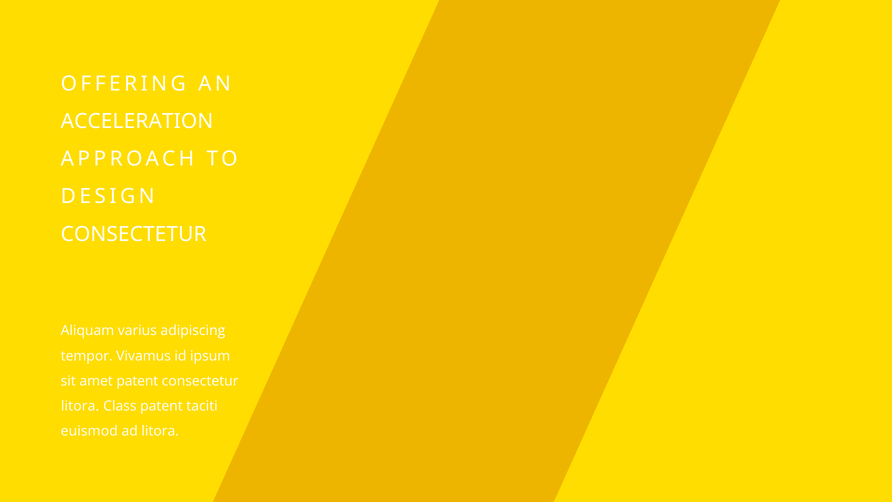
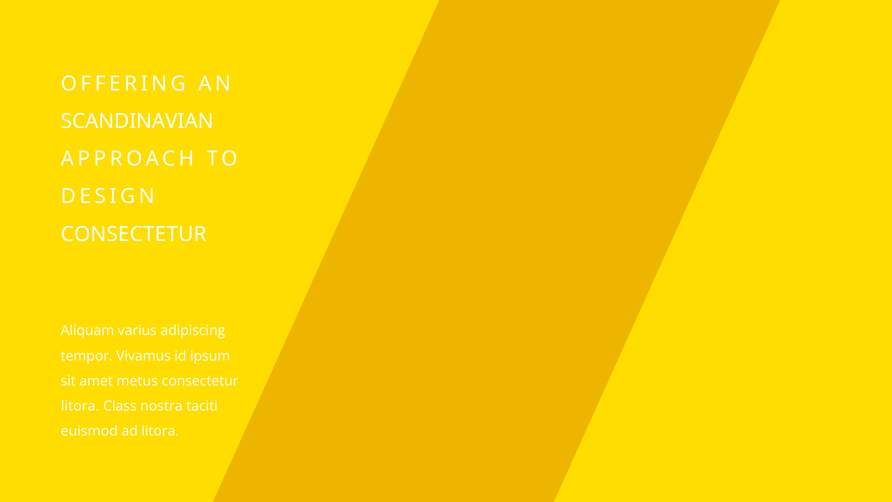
ACCELERATION: ACCELERATION -> SCANDINAVIAN
amet patent: patent -> metus
Class patent: patent -> nostra
